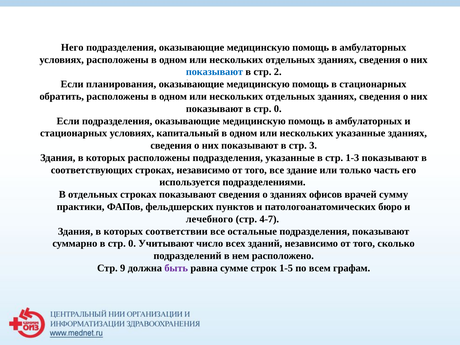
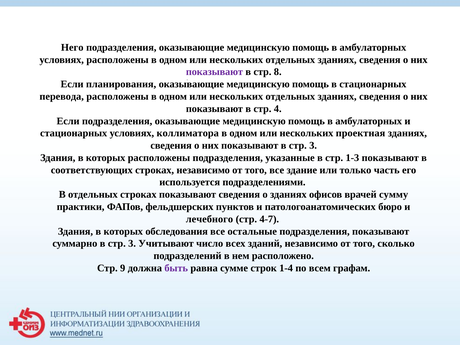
показывают at (214, 72) colour: blue -> purple
2: 2 -> 8
обратить: обратить -> перевода
показывают в стр 0: 0 -> 4
капитальный: капитальный -> коллиматора
нескольких указанные: указанные -> проектная
соответствии: соответствии -> обследования
суммарно в стр 0: 0 -> 3
1-5: 1-5 -> 1-4
